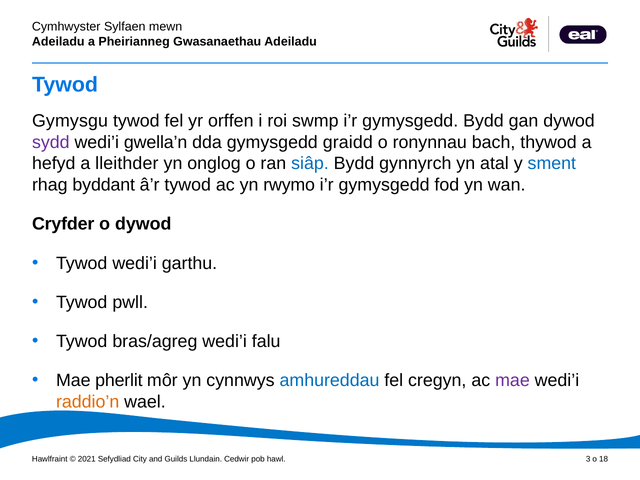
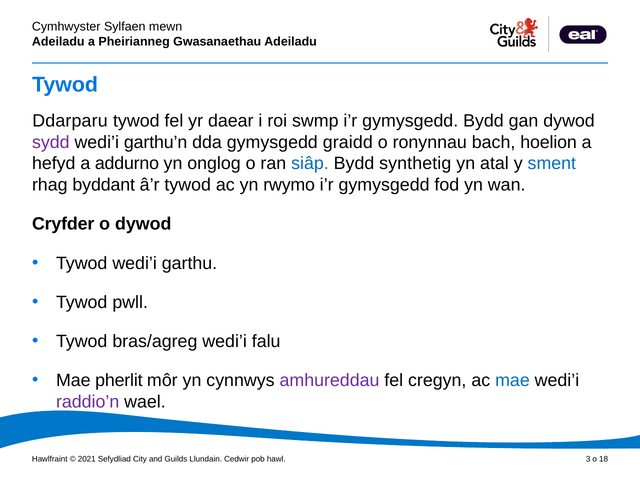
Gymysgu: Gymysgu -> Ddarparu
orffen: orffen -> daear
gwella’n: gwella’n -> garthu’n
thywod: thywod -> hoelion
lleithder: lleithder -> addurno
gynnyrch: gynnyrch -> synthetig
amhureddau colour: blue -> purple
mae at (512, 381) colour: purple -> blue
raddio’n colour: orange -> purple
